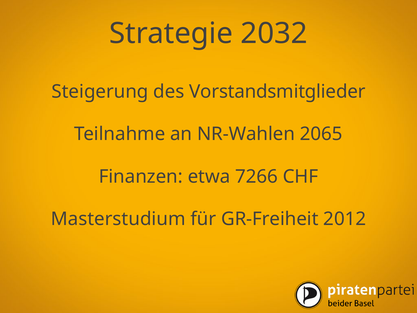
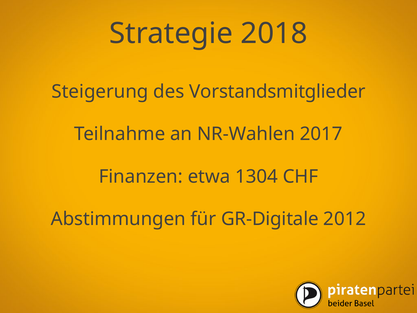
2032: 2032 -> 2018
2065: 2065 -> 2017
7266: 7266 -> 1304
Masterstudium: Masterstudium -> Abstimmungen
GR-Freiheit: GR-Freiheit -> GR-Digitale
